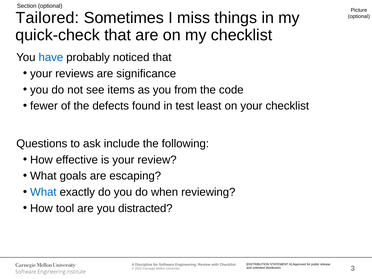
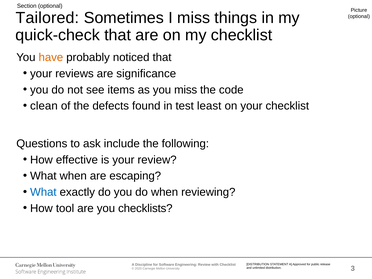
have colour: blue -> orange
you from: from -> miss
fewer: fewer -> clean
What goals: goals -> when
distracted: distracted -> checklists
